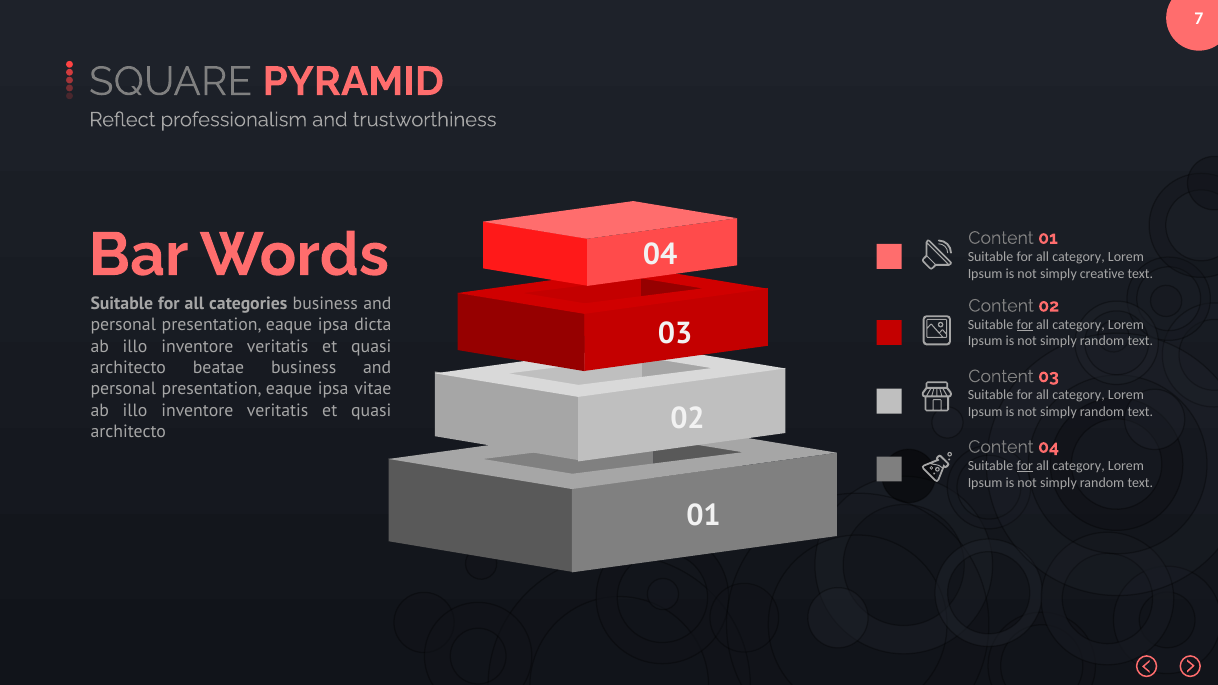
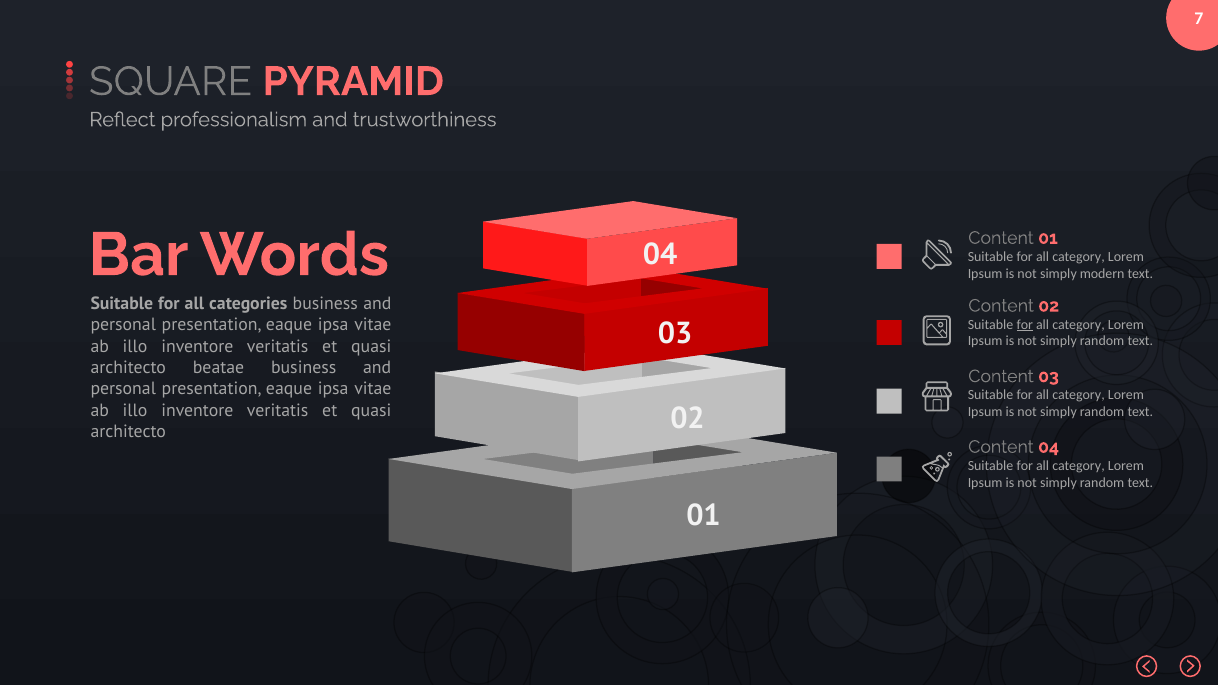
creative: creative -> modern
dicta at (373, 325): dicta -> vitae
for at (1025, 466) underline: present -> none
